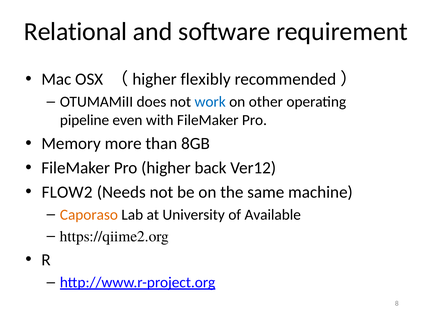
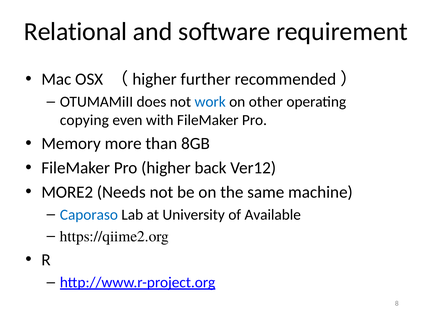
flexibly: flexibly -> further
pipeline: pipeline -> copying
FLOW2: FLOW2 -> MORE2
Caporaso colour: orange -> blue
